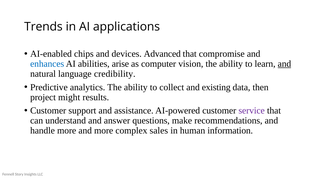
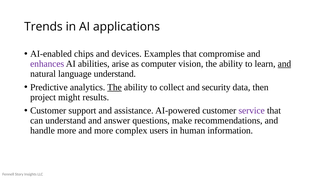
Advanced: Advanced -> Examples
enhances colour: blue -> purple
language credibility: credibility -> understand
The at (115, 87) underline: none -> present
existing: existing -> security
sales: sales -> users
